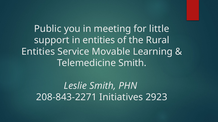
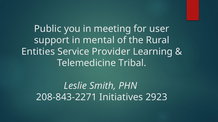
little: little -> user
in entities: entities -> mental
Movable: Movable -> Provider
Telemedicine Smith: Smith -> Tribal
